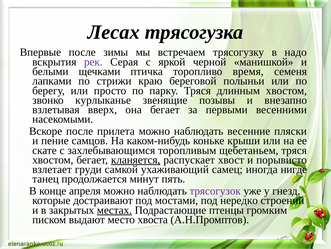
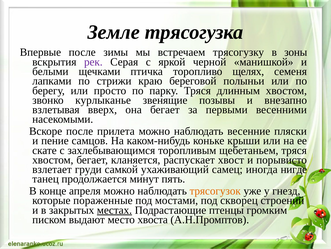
Лесах: Лесах -> Земле
надо: надо -> зоны
время: время -> щелях
кланяется underline: present -> none
трясогузок colour: purple -> orange
достраивают: достраивают -> пораженные
нередко: нередко -> скворец
